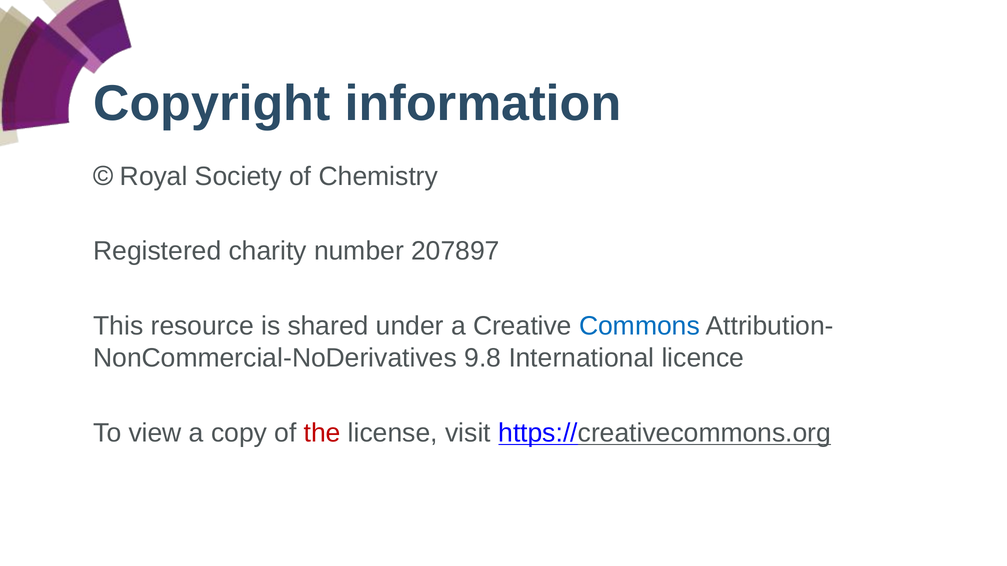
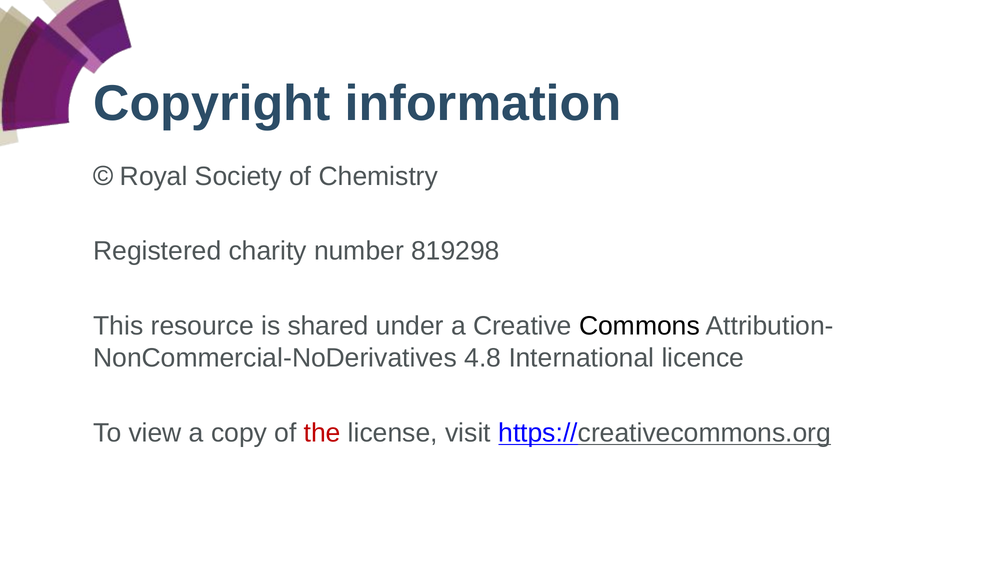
207897: 207897 -> 819298
Commons colour: blue -> black
9.8: 9.8 -> 4.8
